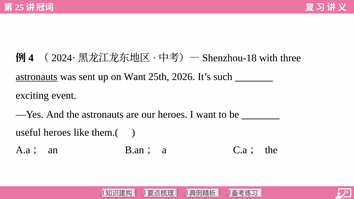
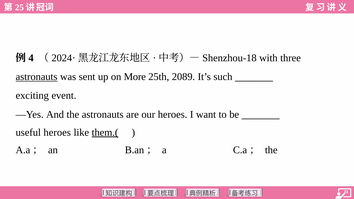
on Want: Want -> More
2026: 2026 -> 2089
them.( underline: none -> present
